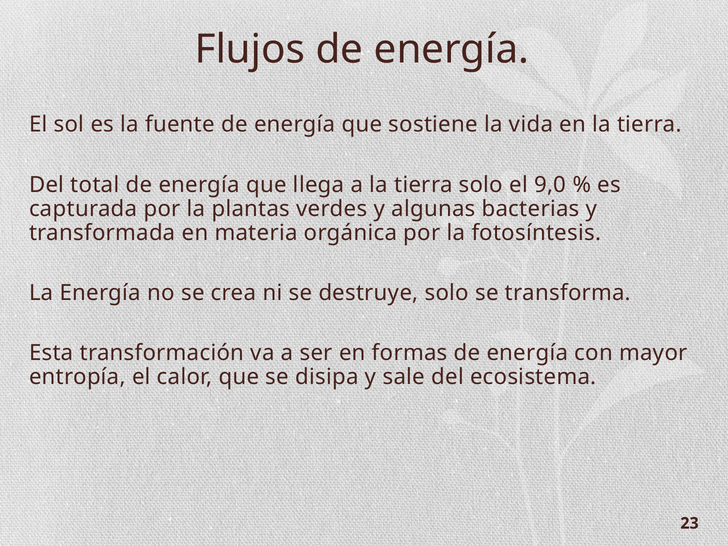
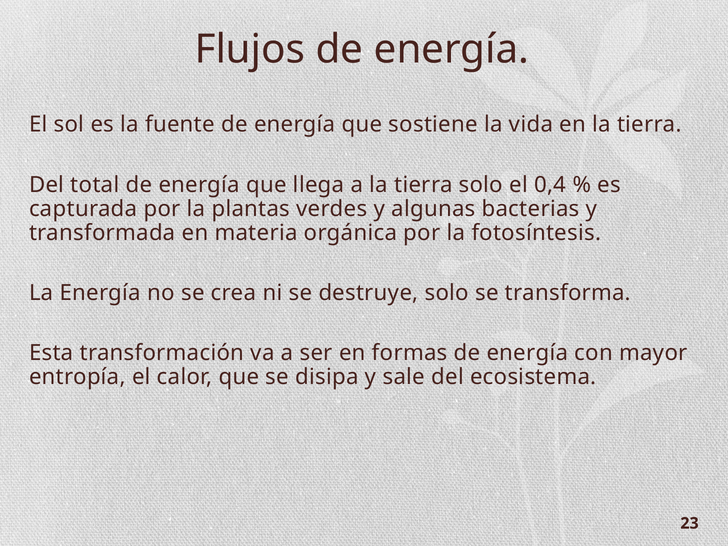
9,0: 9,0 -> 0,4
